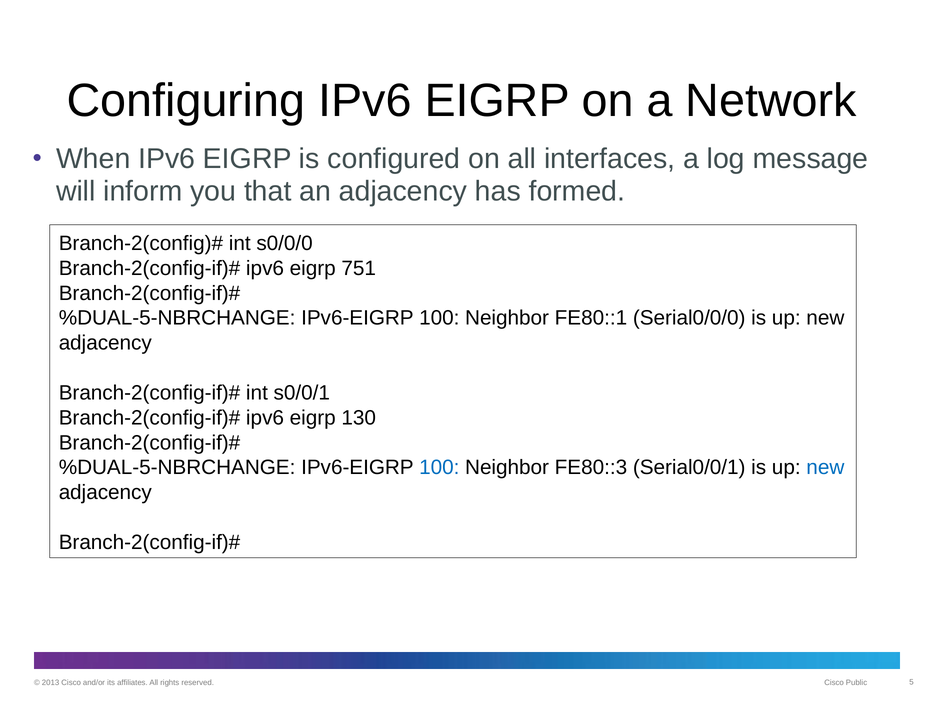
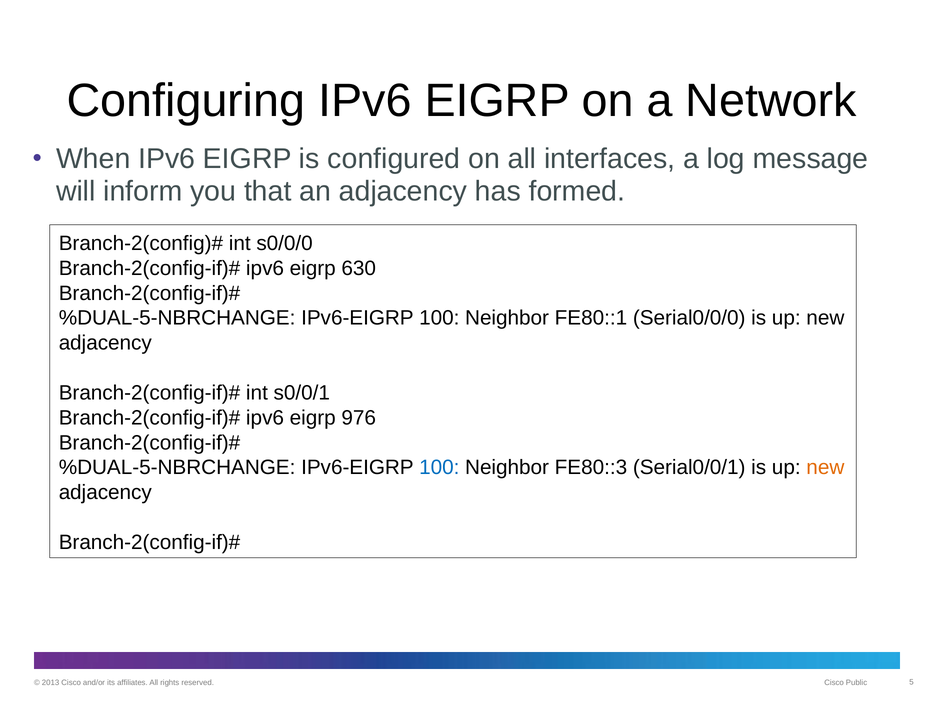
751: 751 -> 630
130: 130 -> 976
new at (825, 467) colour: blue -> orange
